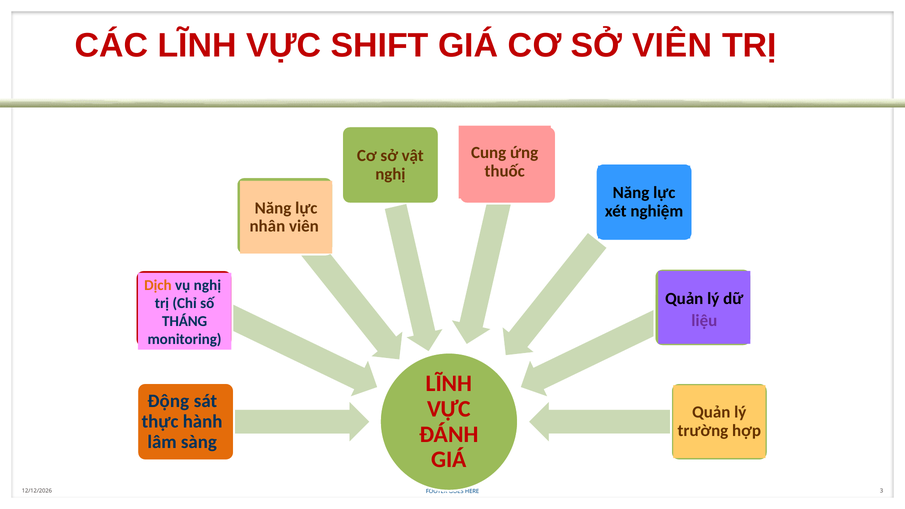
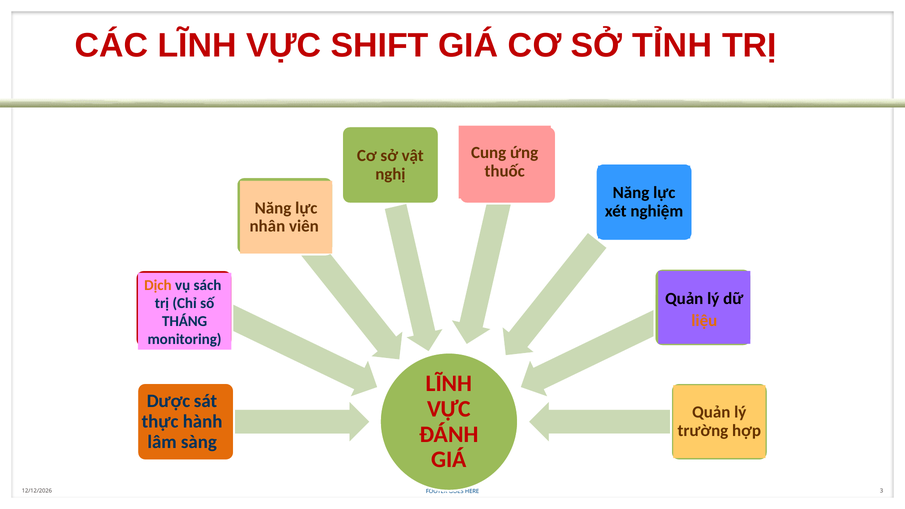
SỞ VIÊN: VIÊN -> TỈNH
vụ nghị: nghị -> sách
liệu colour: purple -> orange
Động: Động -> Dược
